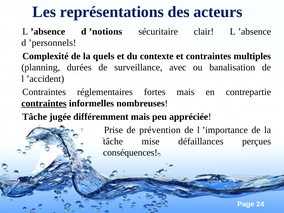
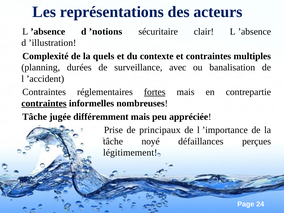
’personnels: ’personnels -> ’illustration
fortes underline: none -> present
prévention: prévention -> principaux
mise: mise -> noyé
conséquences: conséquences -> légitimement
